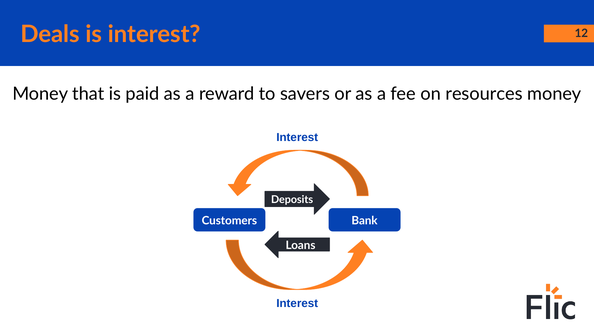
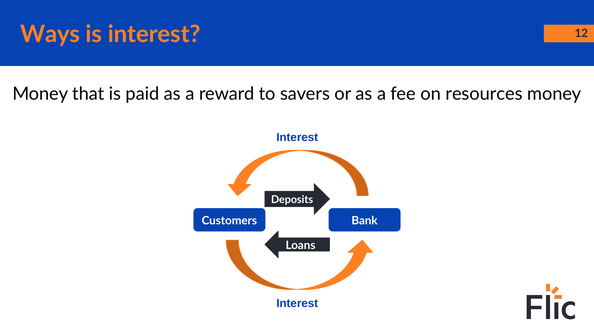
Deals: Deals -> Ways
